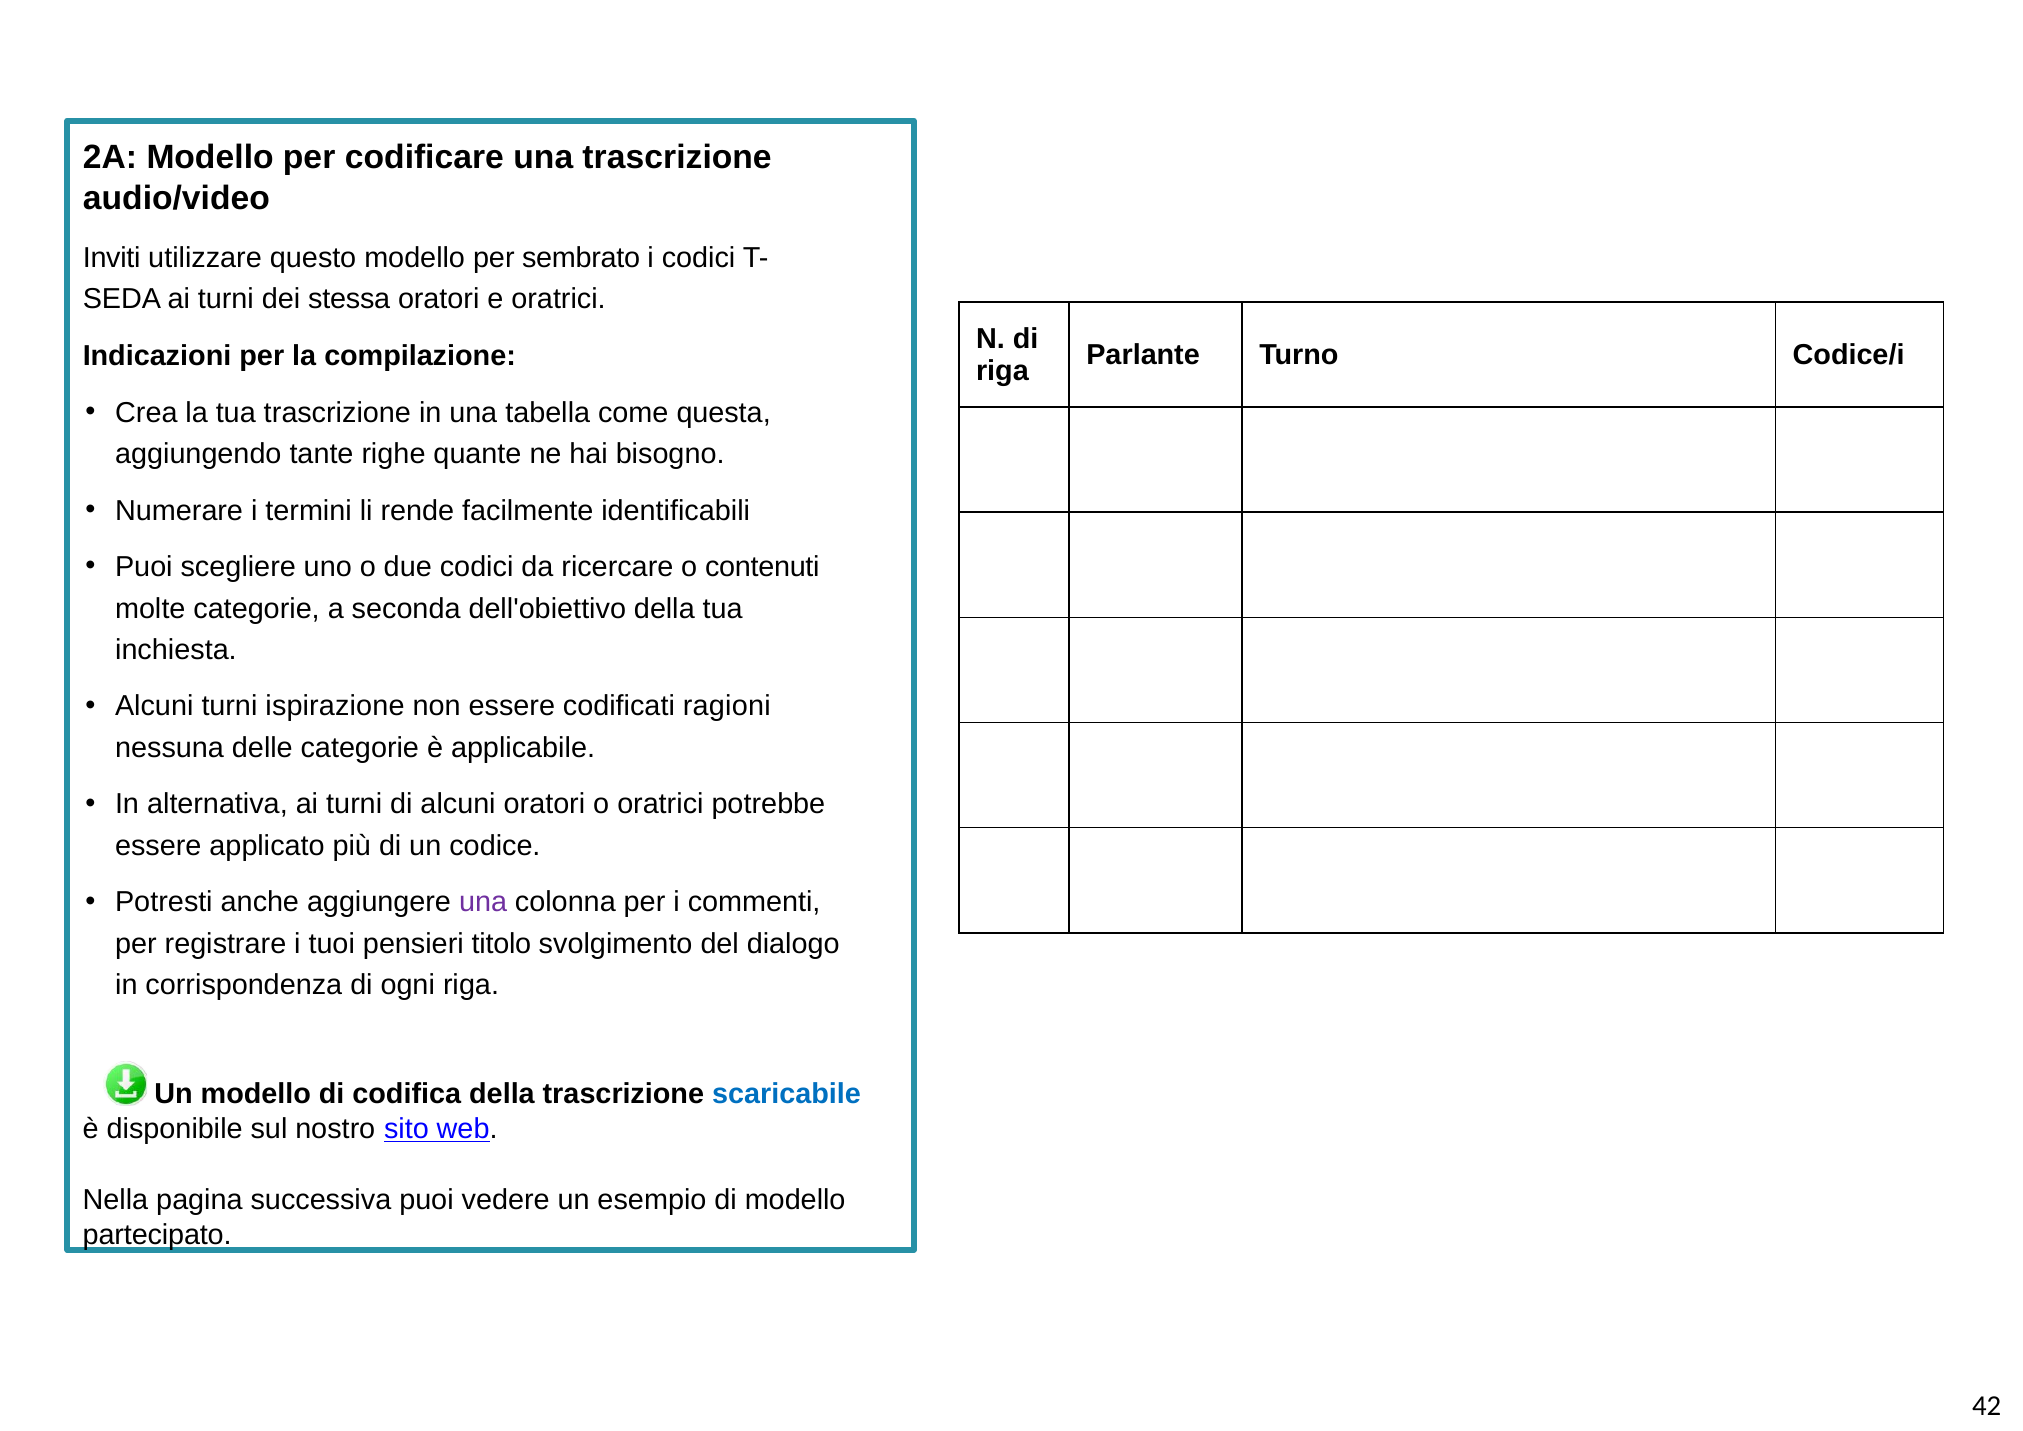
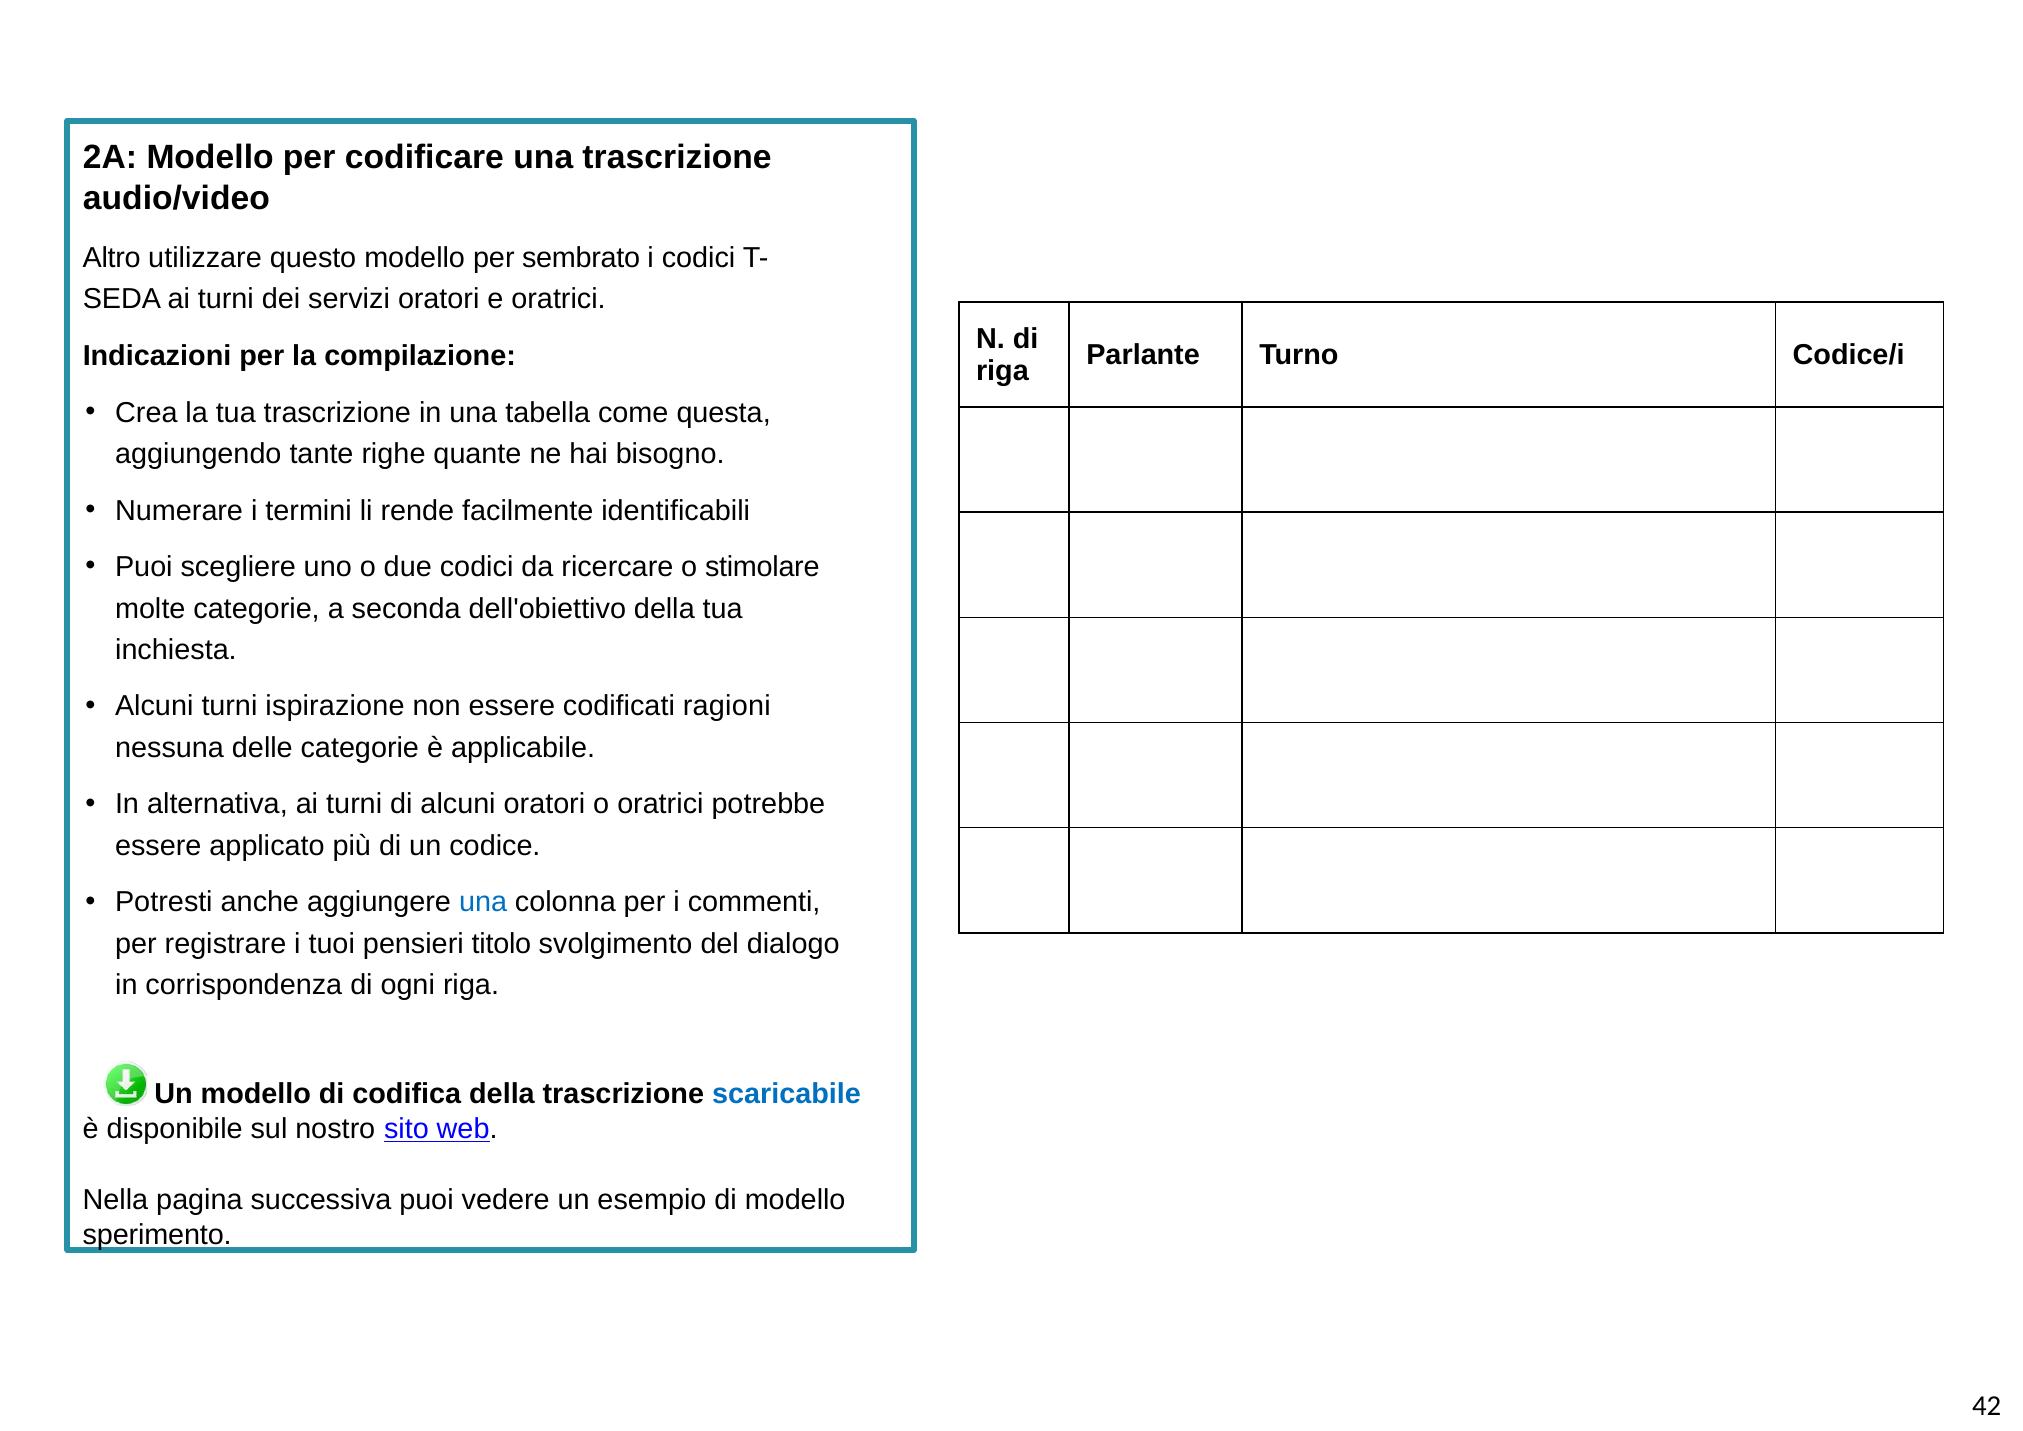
Inviti: Inviti -> Altro
stessa: stessa -> servizi
contenuti: contenuti -> stimolare
una at (483, 902) colour: purple -> blue
partecipato: partecipato -> sperimento
